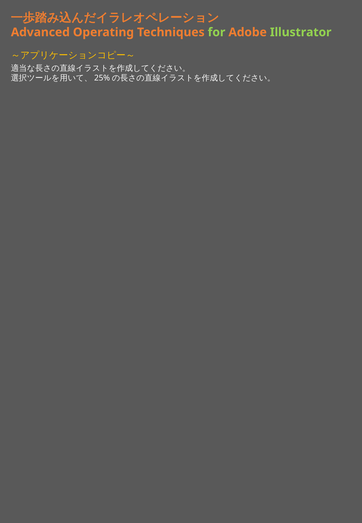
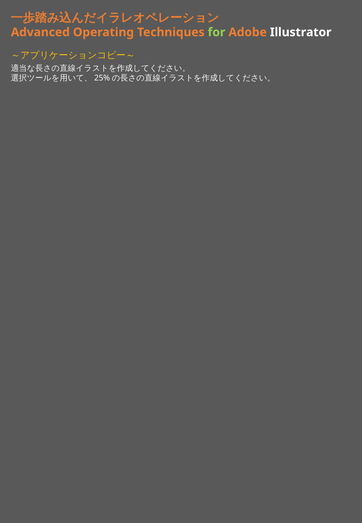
Illustrator colour: light green -> white
